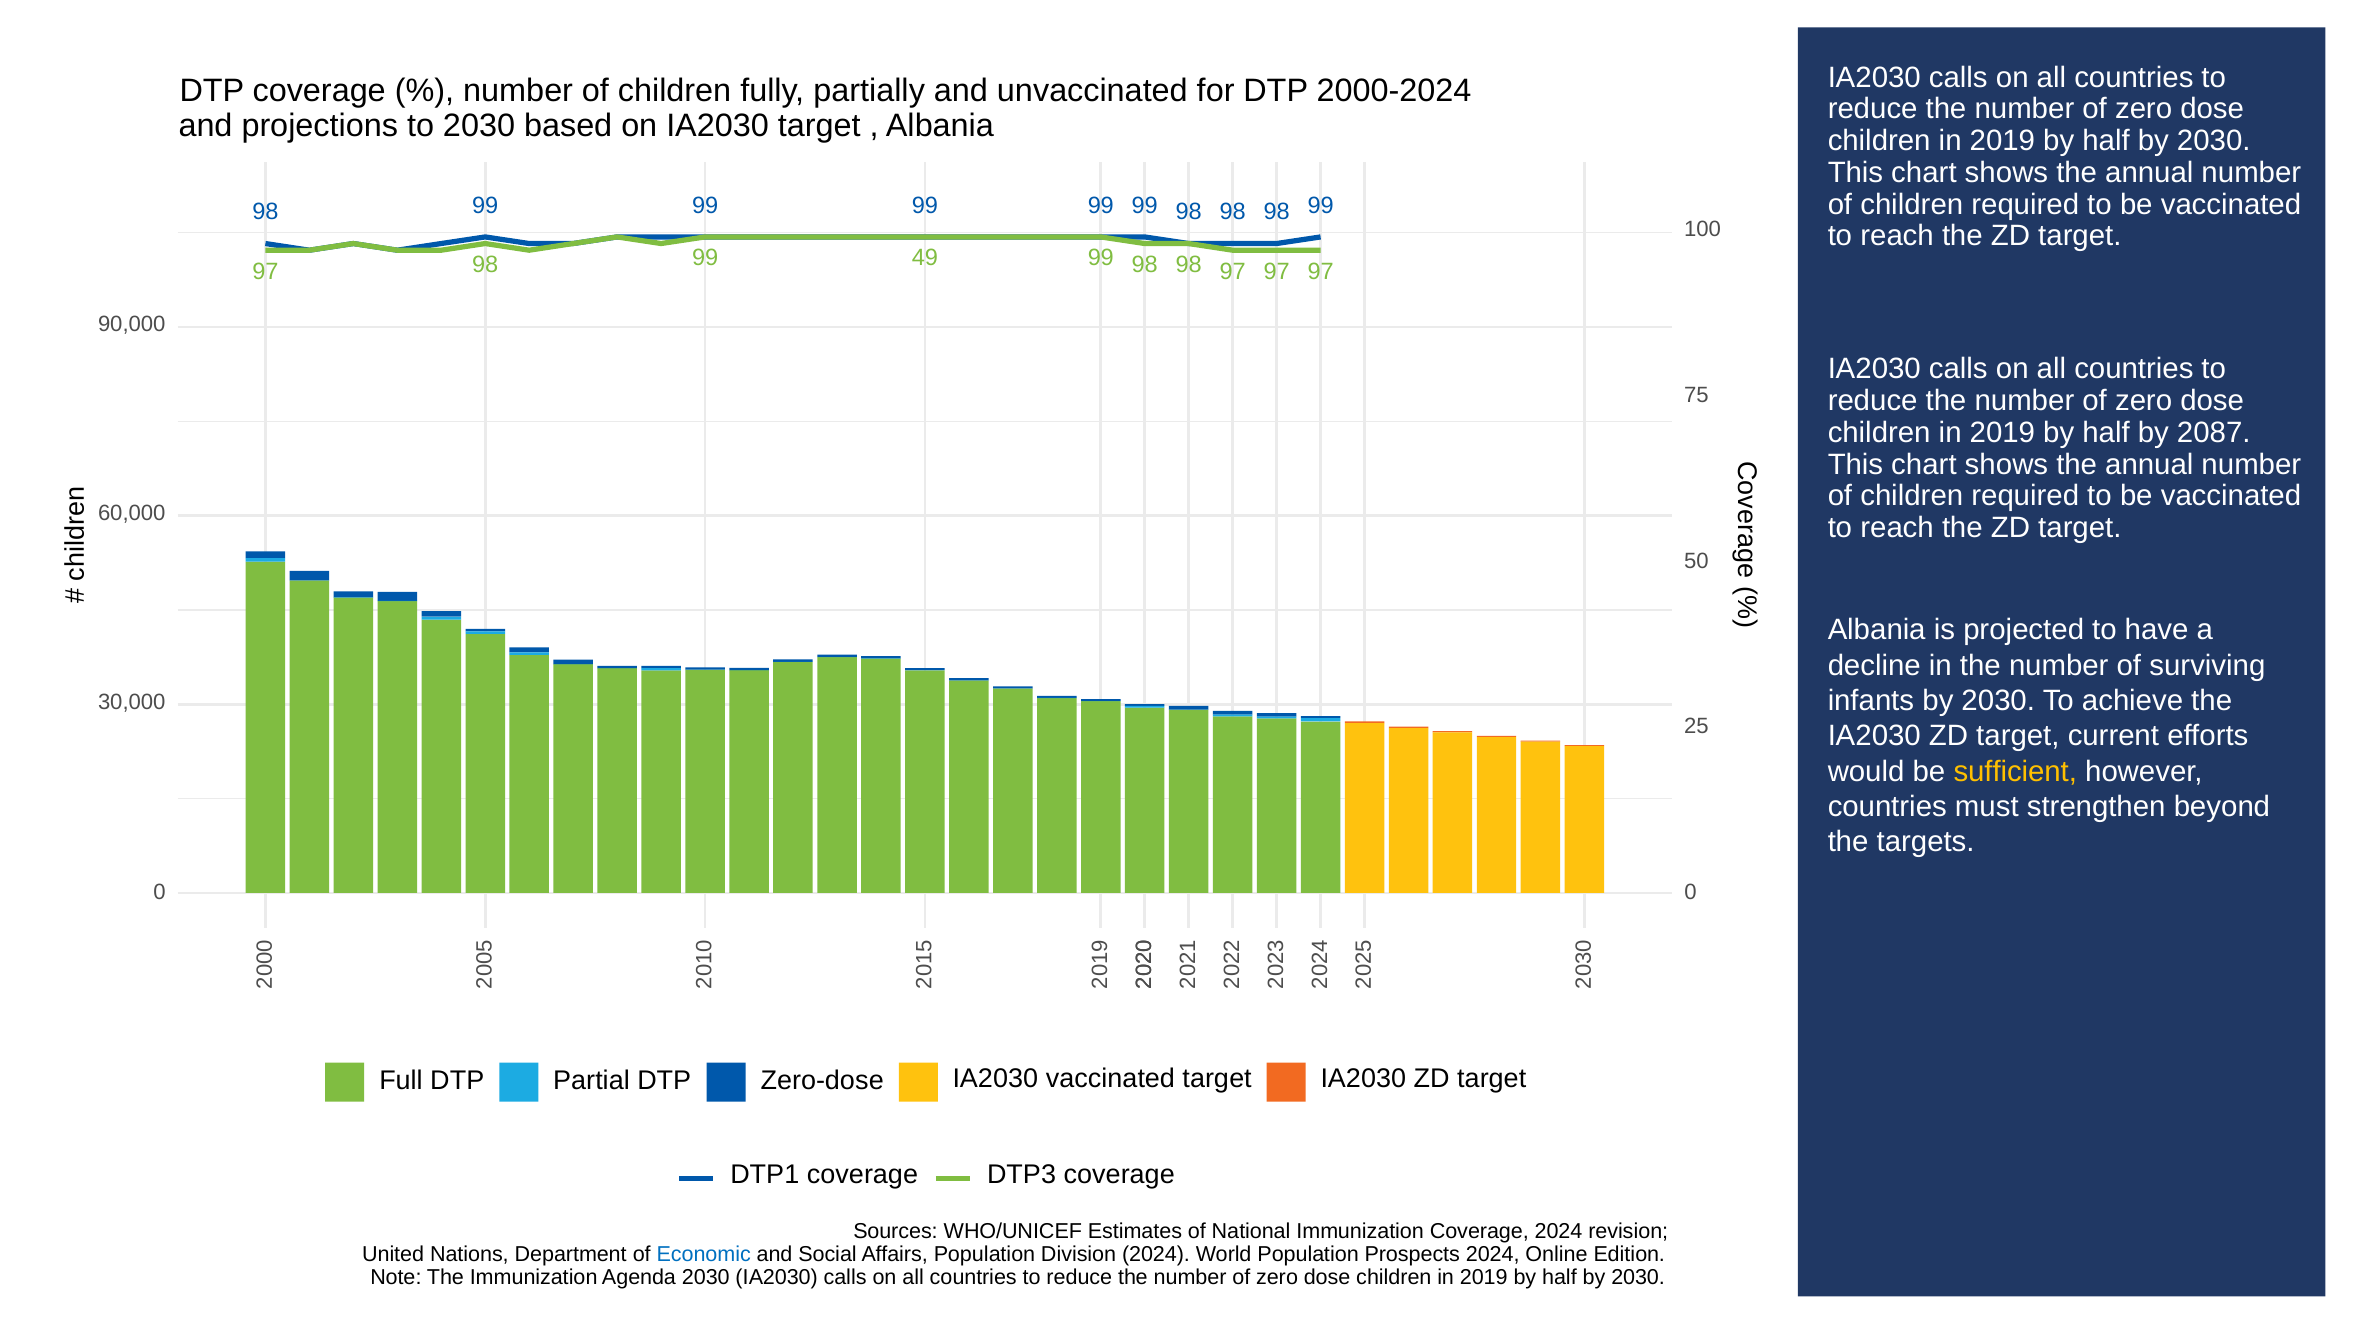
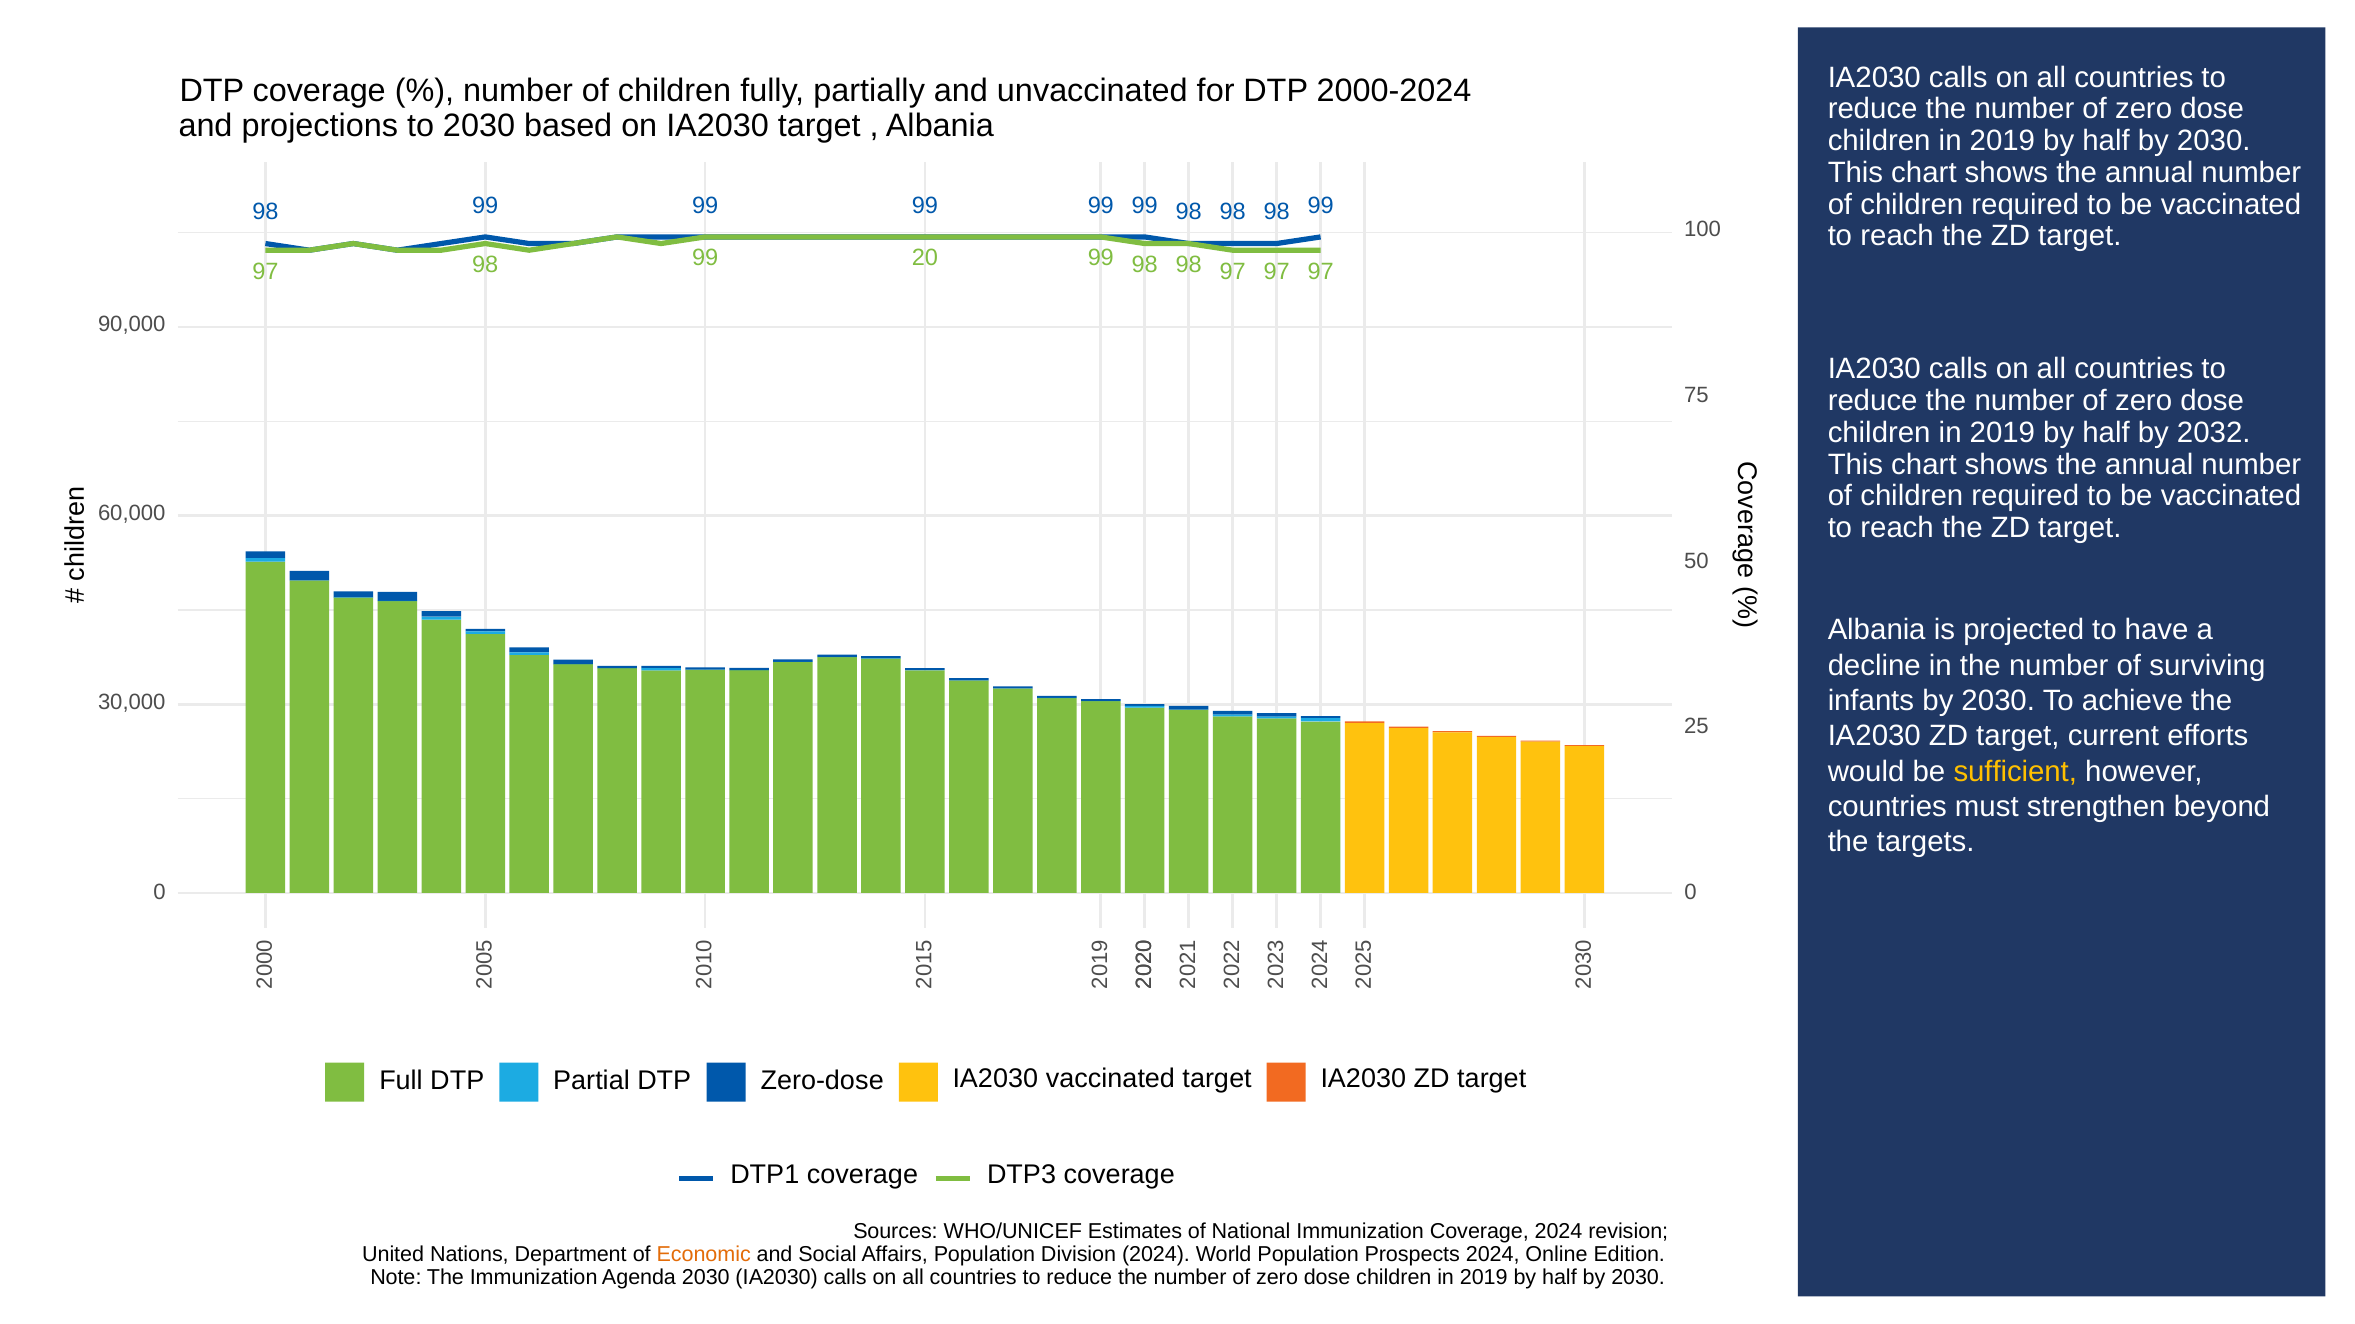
49: 49 -> 20
2087: 2087 -> 2032
Economic colour: blue -> orange
